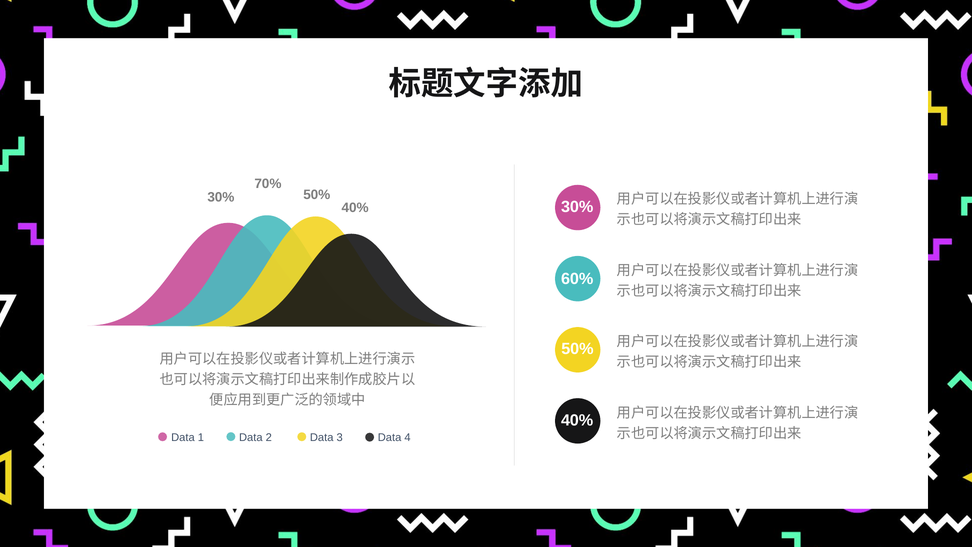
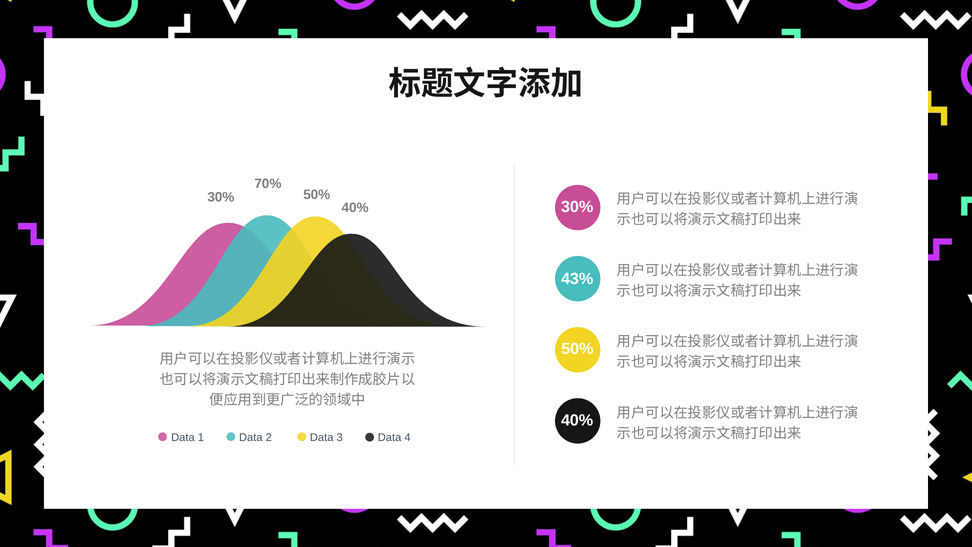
60%: 60% -> 43%
